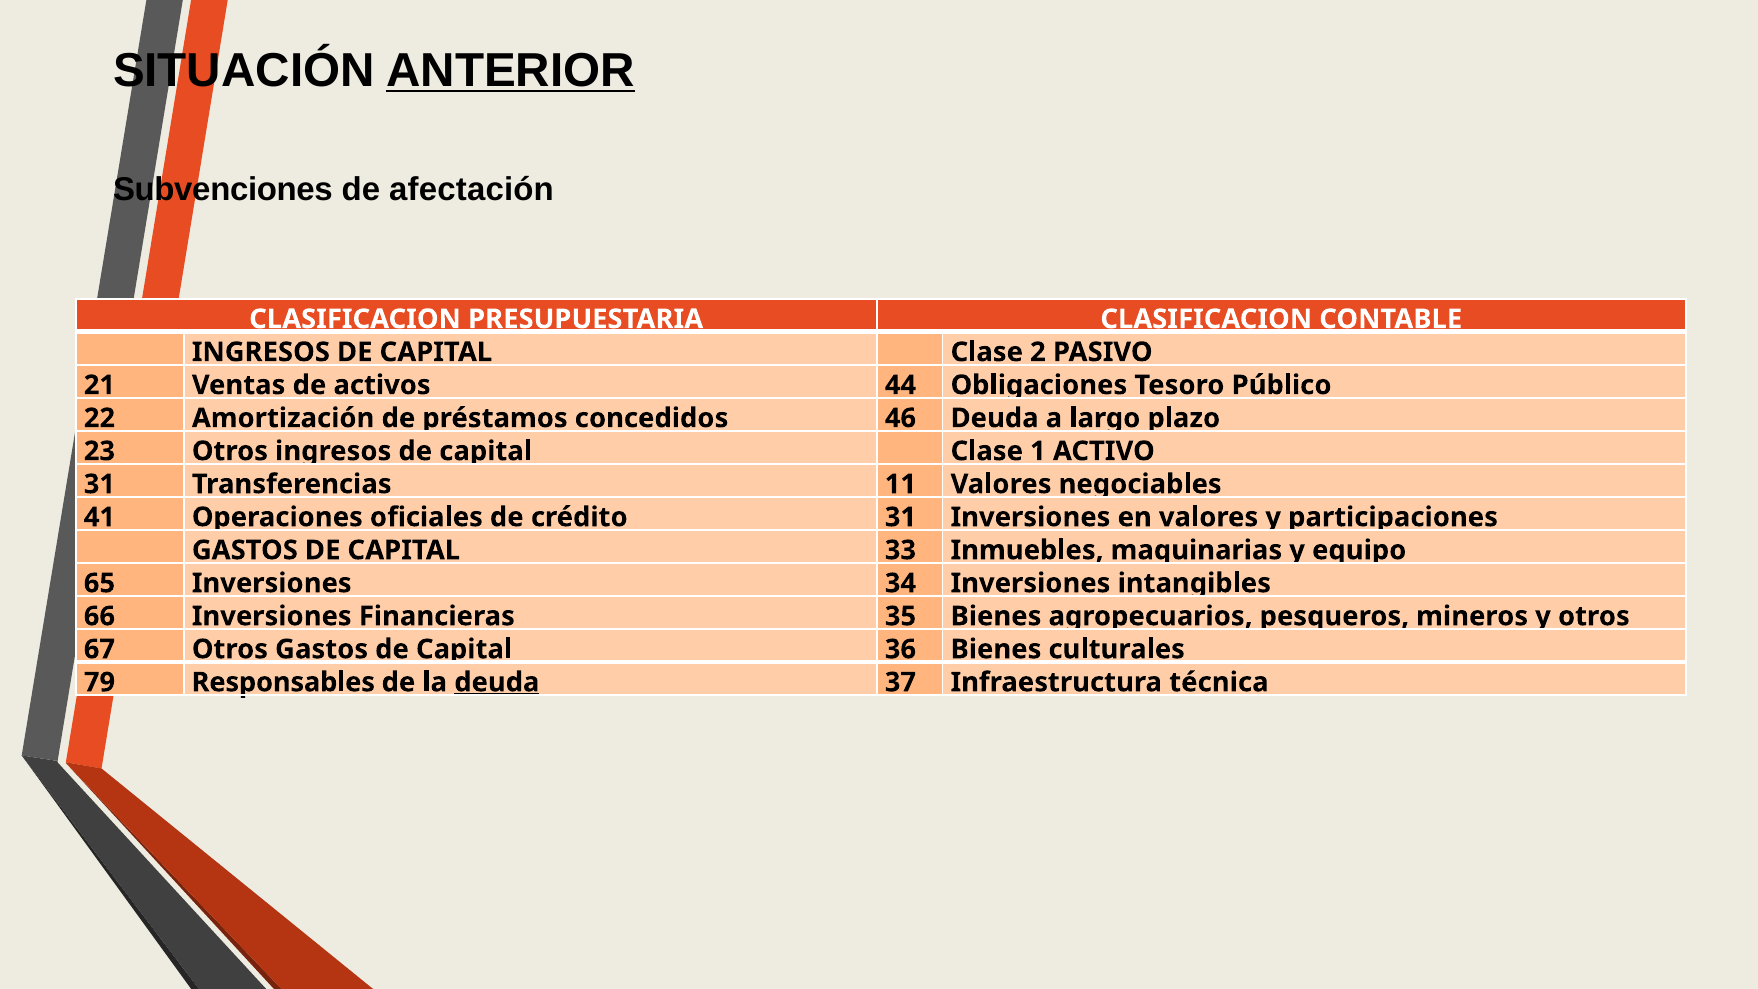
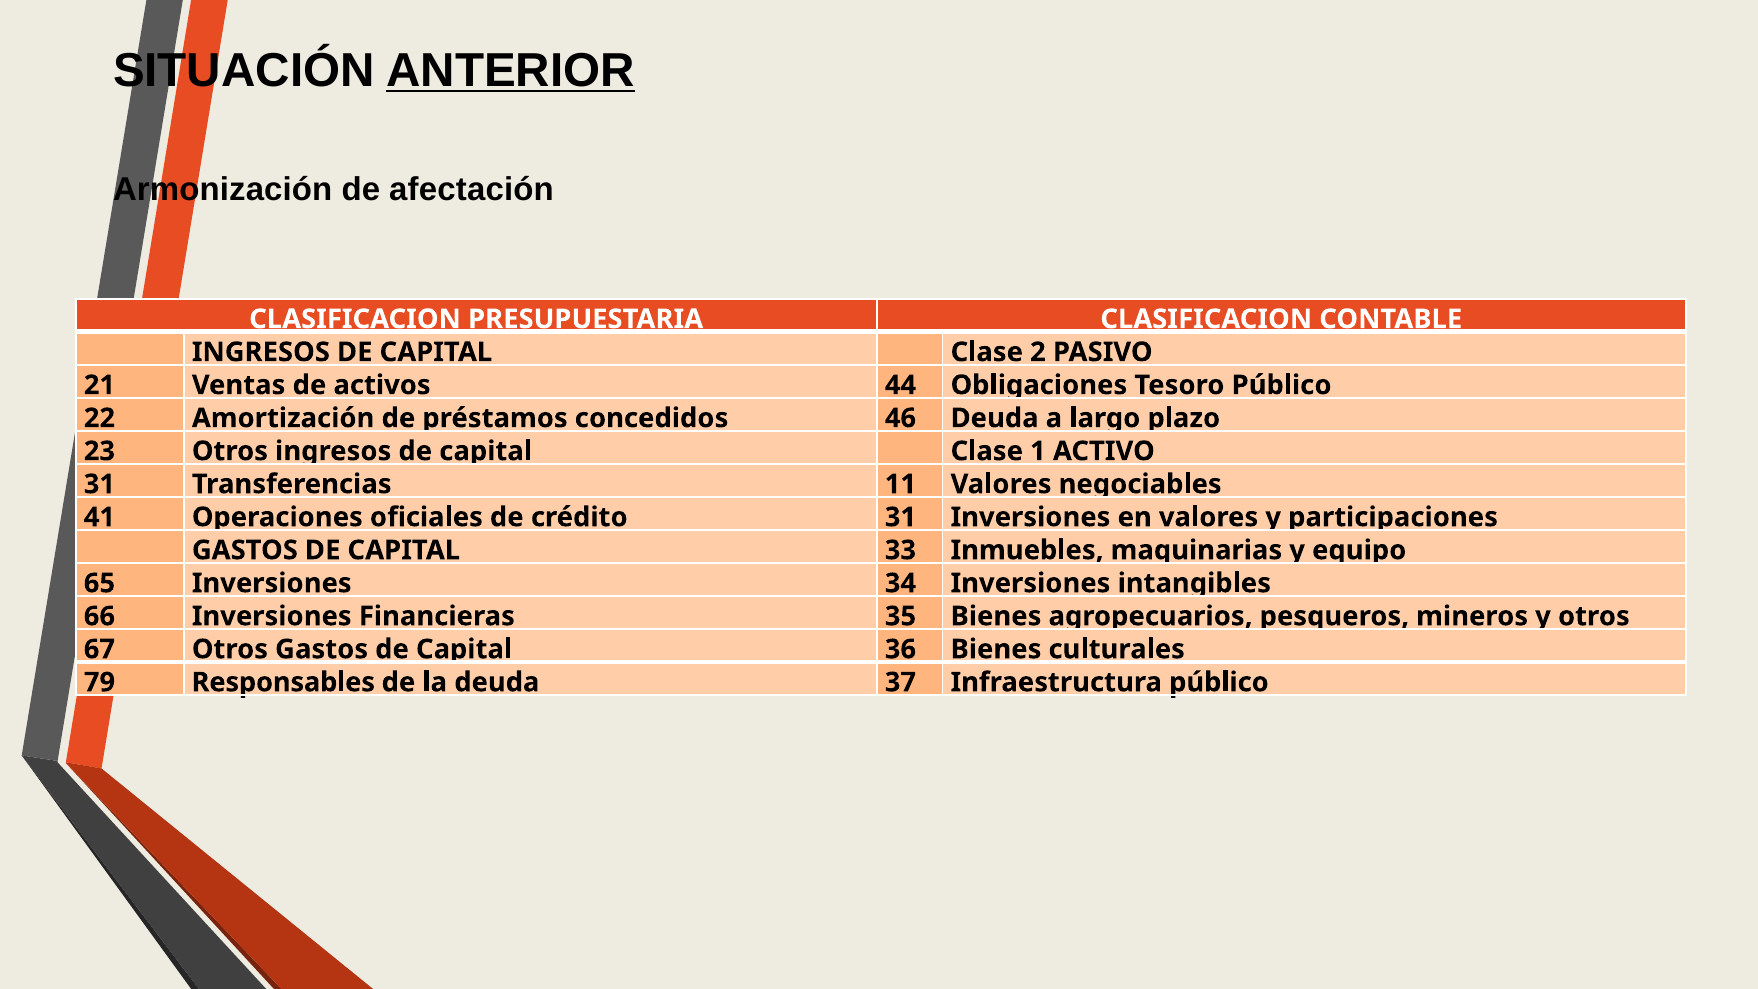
Subvenciones: Subvenciones -> Armonización
deuda at (497, 682) underline: present -> none
Infraestructura técnica: técnica -> público
